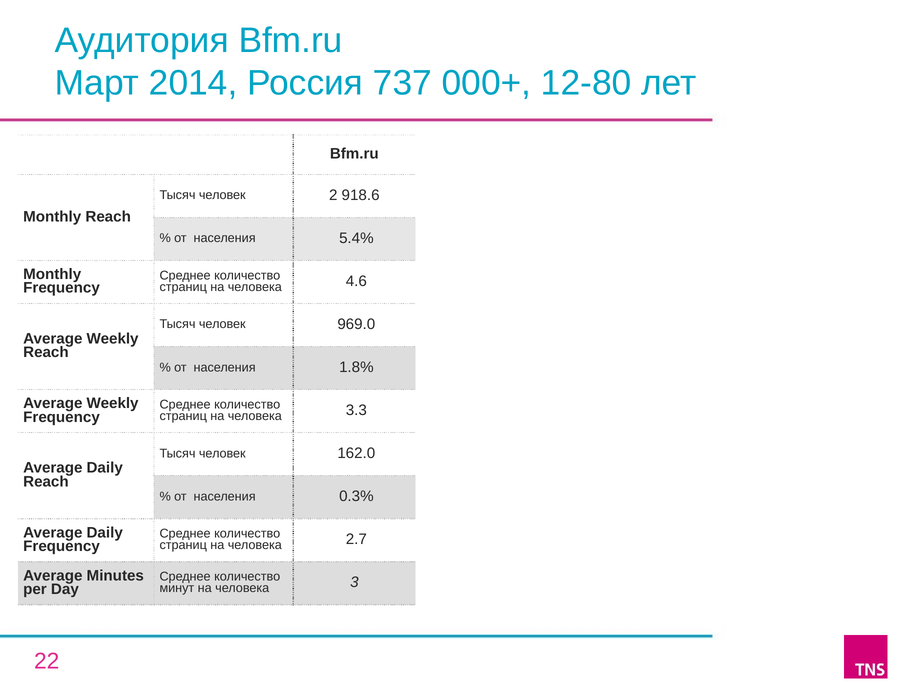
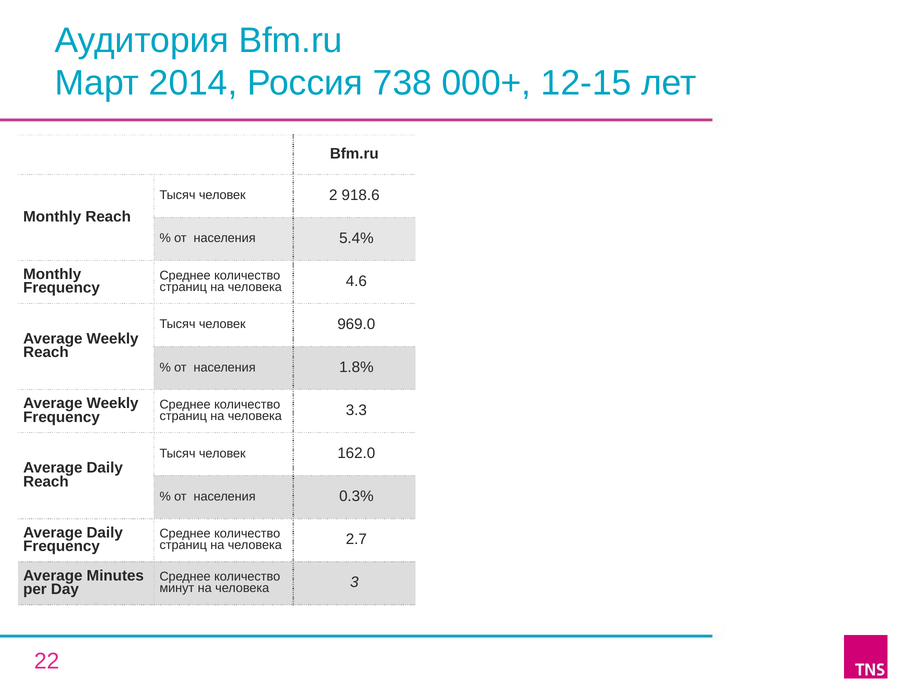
737: 737 -> 738
12-80: 12-80 -> 12-15
